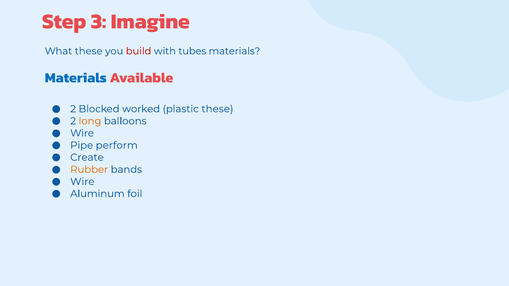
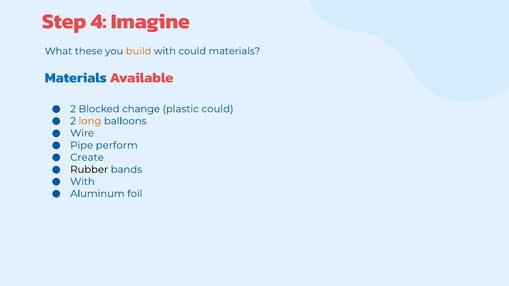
3: 3 -> 4
build colour: red -> orange
with tubes: tubes -> could
worked: worked -> change
plastic these: these -> could
Rubber colour: orange -> black
Wire at (82, 182): Wire -> With
